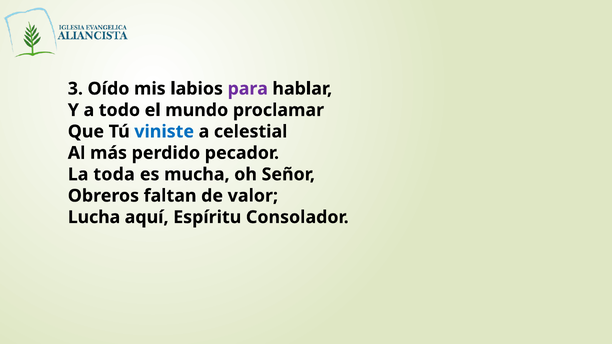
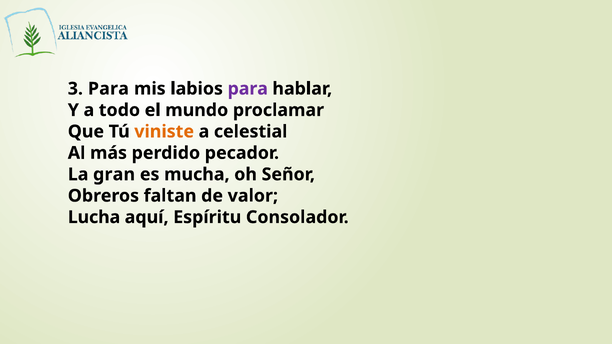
3 Oído: Oído -> Para
viniste colour: blue -> orange
toda: toda -> gran
